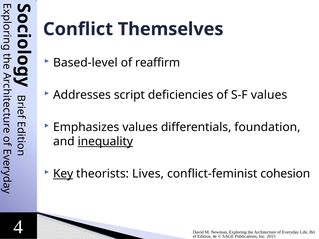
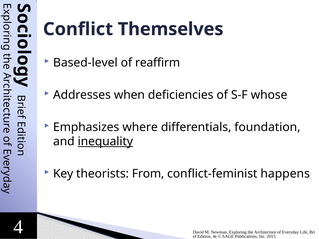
script: script -> when
S-F values: values -> whose
Emphasizes values: values -> where
Key underline: present -> none
Lives: Lives -> From
cohesion: cohesion -> happens
